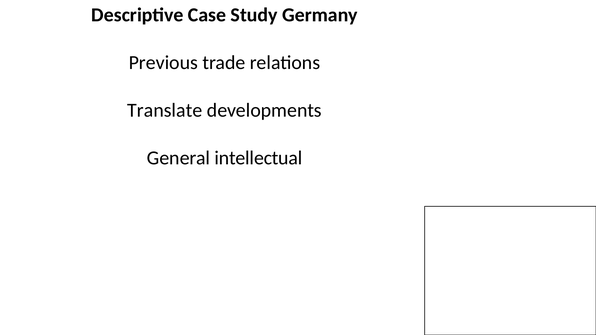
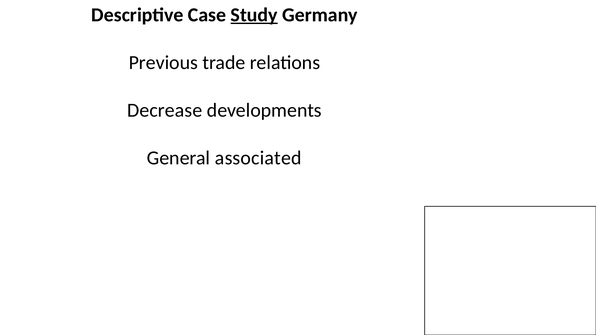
Study underline: none -> present
Translate: Translate -> Decrease
intellectual: intellectual -> associated
